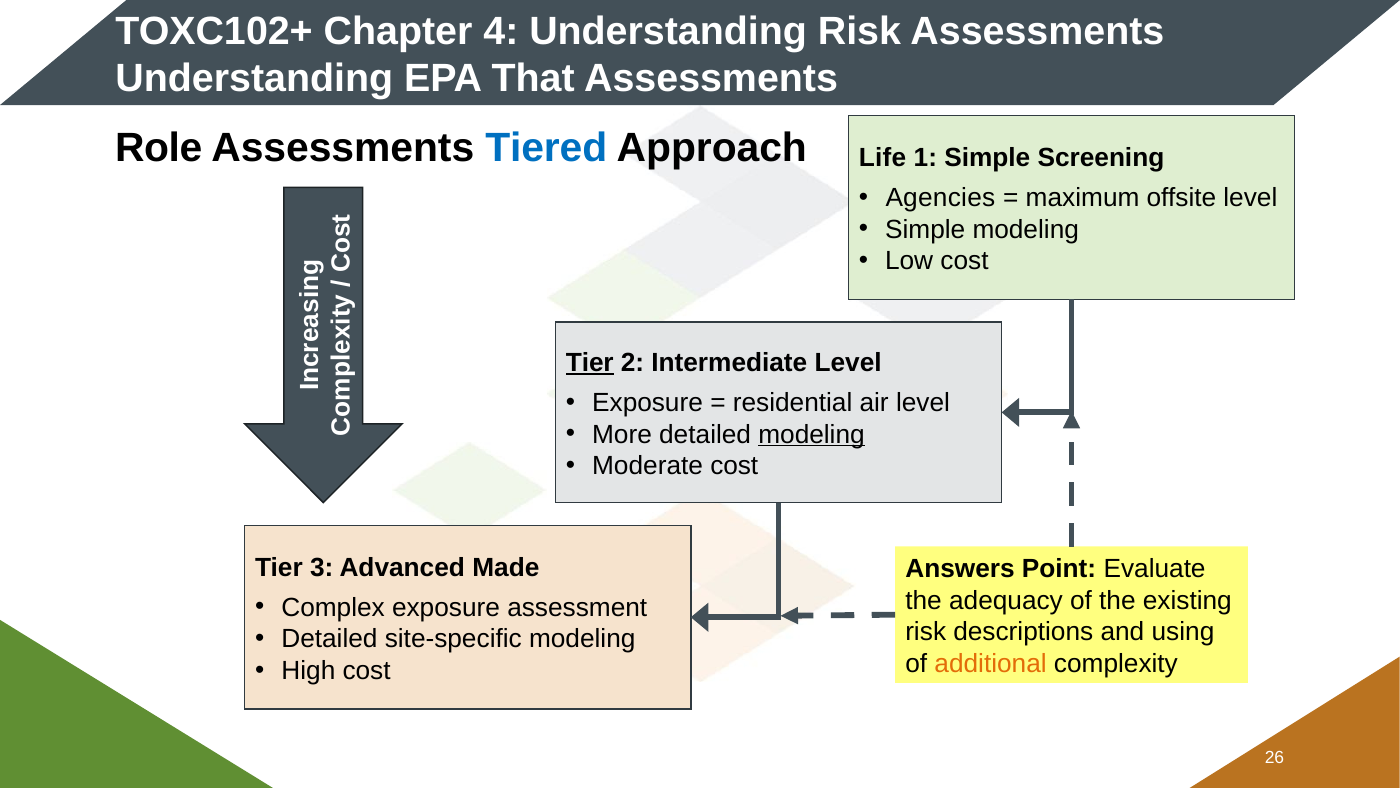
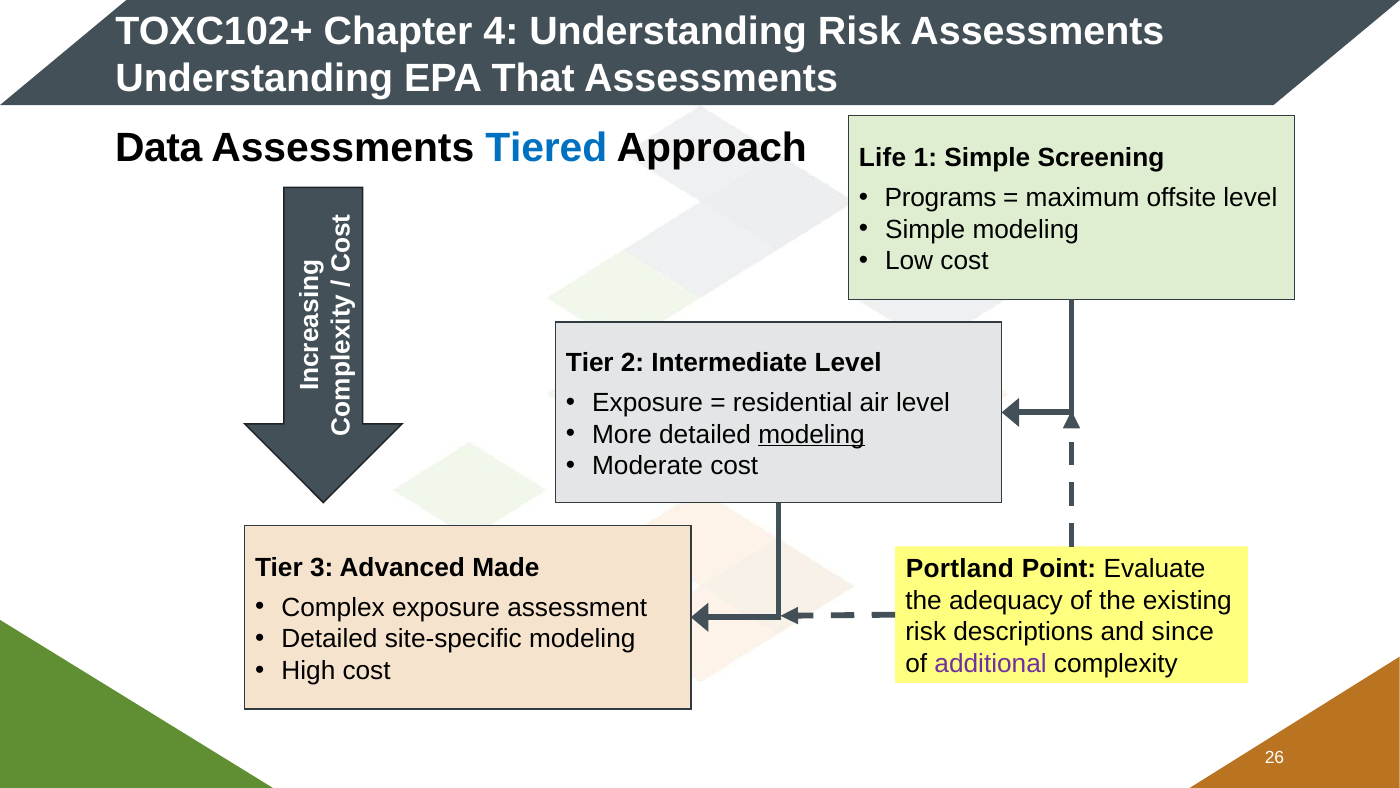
Role: Role -> Data
Agencies: Agencies -> Programs
Tier at (590, 362) underline: present -> none
Answers: Answers -> Portland
using: using -> since
additional colour: orange -> purple
